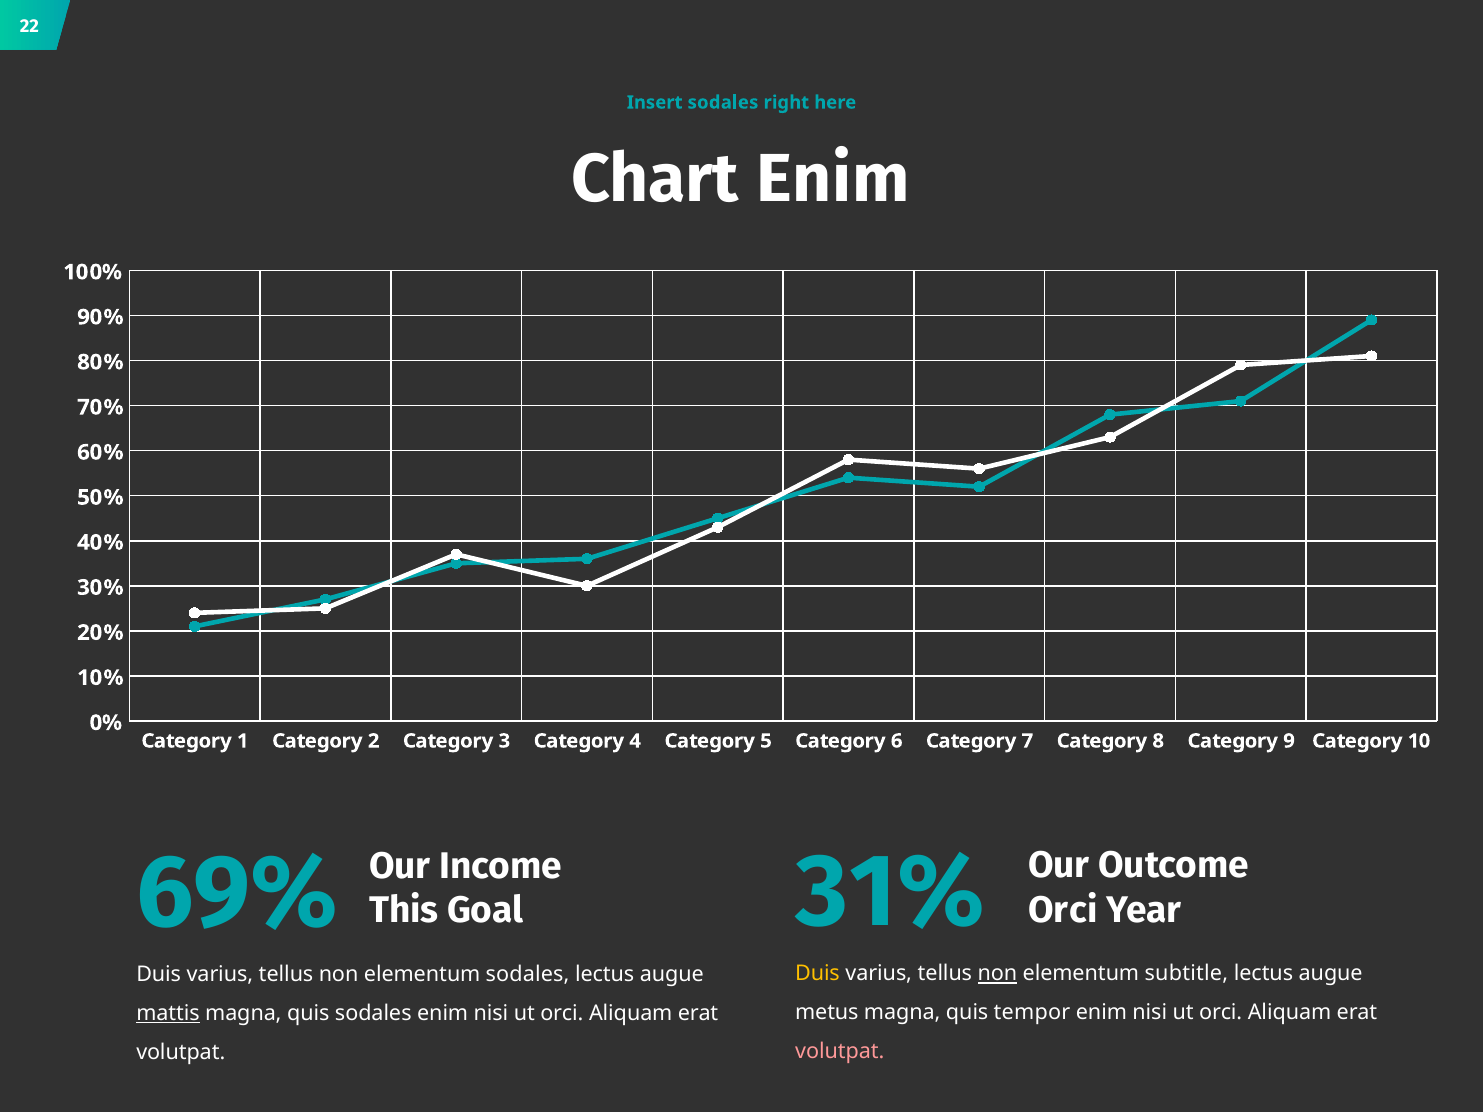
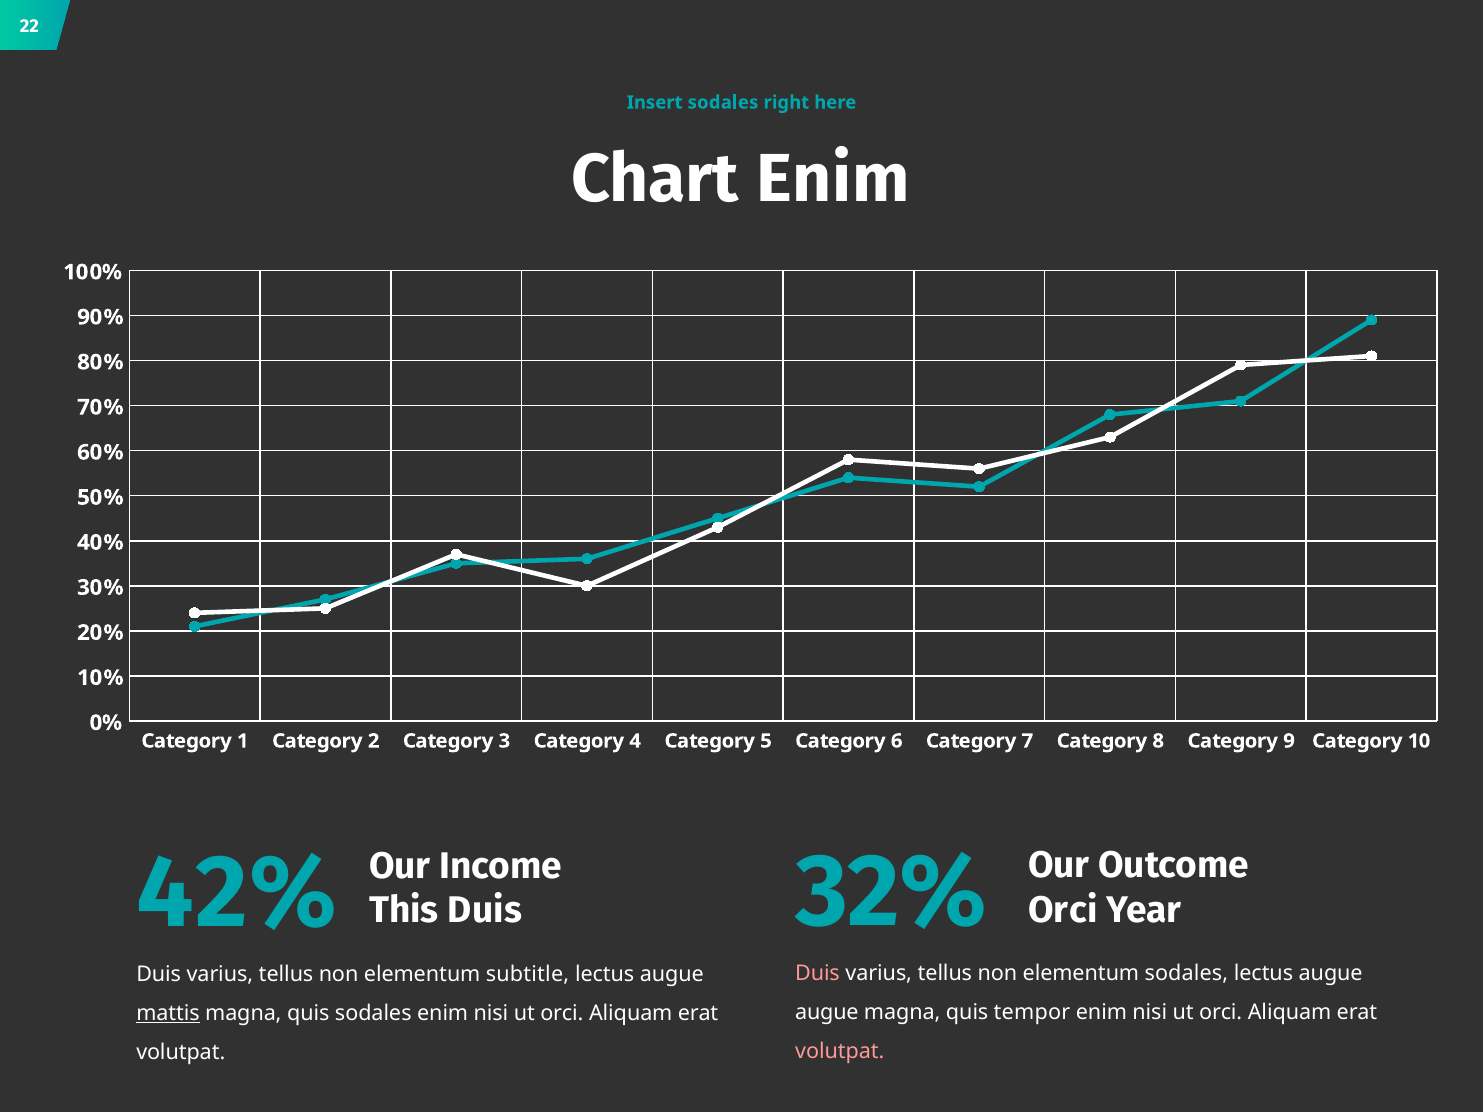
31%: 31% -> 32%
69%: 69% -> 42%
This Goal: Goal -> Duis
Duis at (817, 974) colour: yellow -> pink
non at (998, 974) underline: present -> none
elementum subtitle: subtitle -> sodales
elementum sodales: sodales -> subtitle
metus at (827, 1013): metus -> augue
